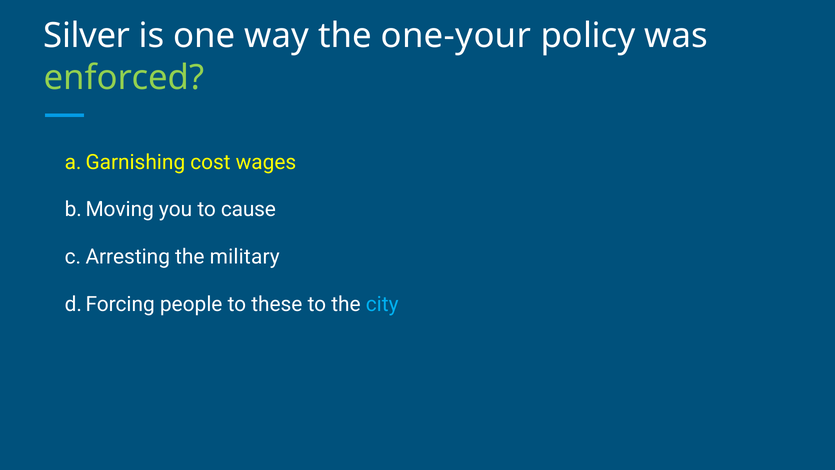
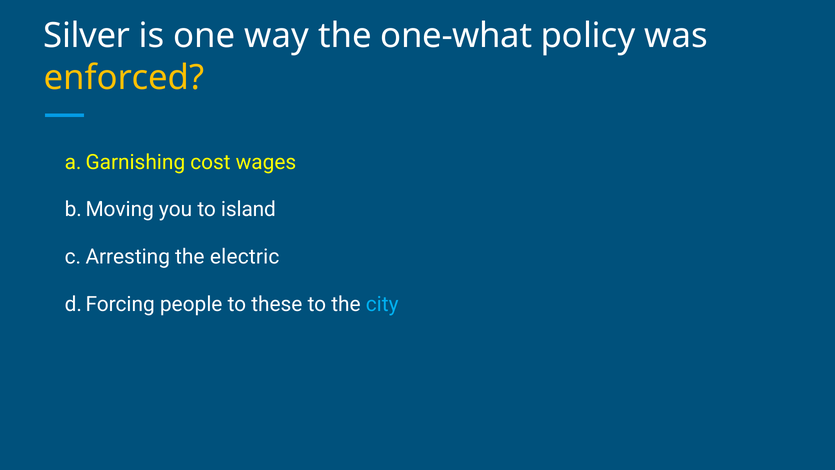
one-your: one-your -> one-what
enforced colour: light green -> yellow
cause: cause -> island
military: military -> electric
